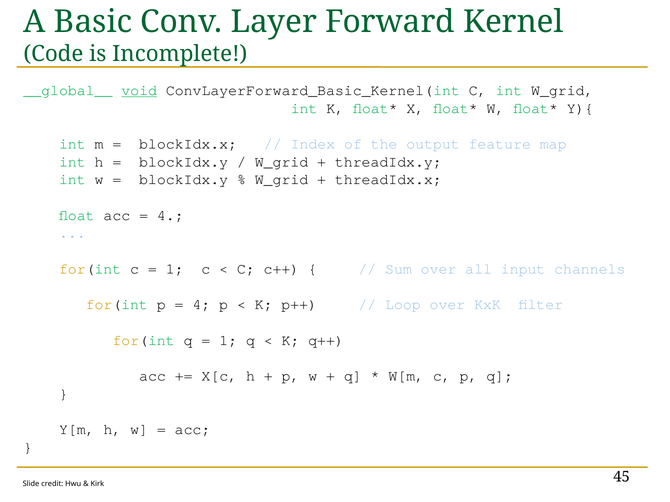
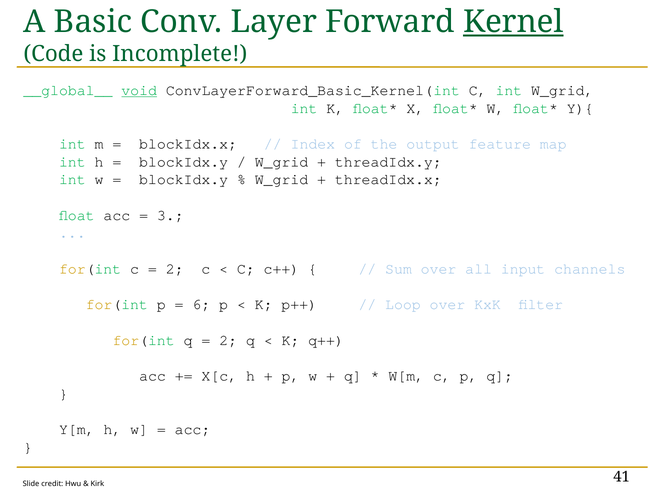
Kernel underline: none -> present
4 at (170, 215): 4 -> 3
1 at (175, 269): 1 -> 2
4 at (201, 305): 4 -> 6
1 at (228, 340): 1 -> 2
45: 45 -> 41
